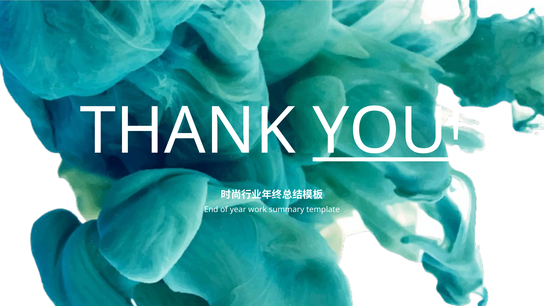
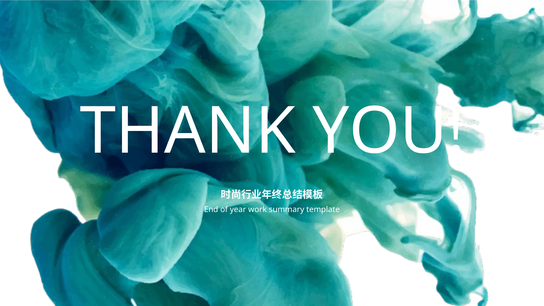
YOU underline: present -> none
